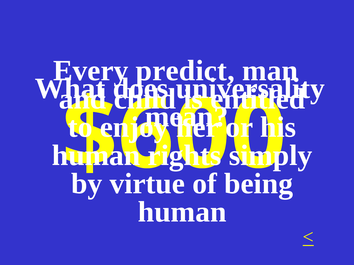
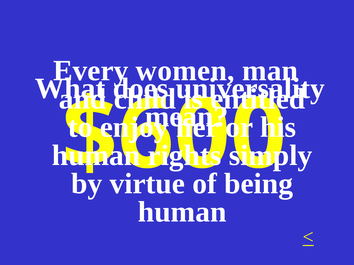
predict: predict -> women
